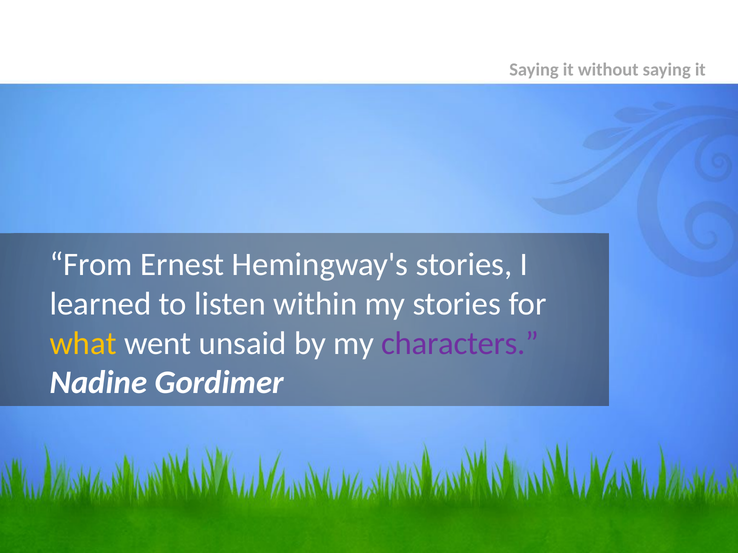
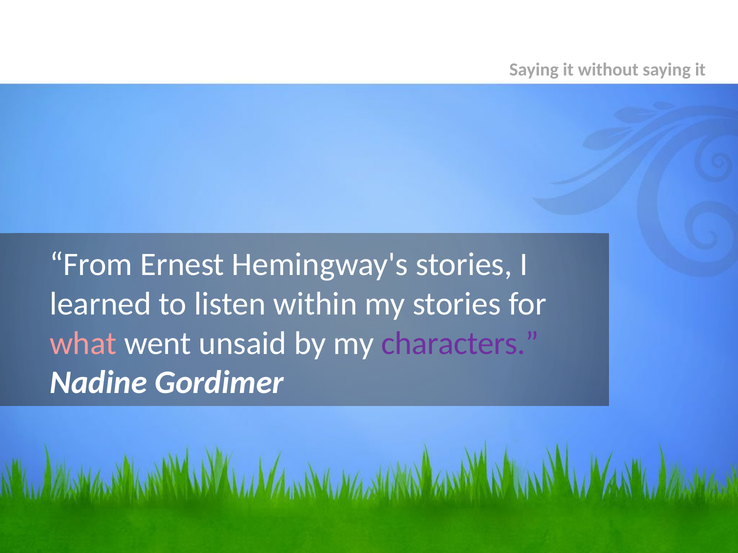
what colour: yellow -> pink
